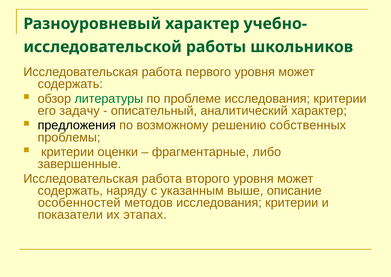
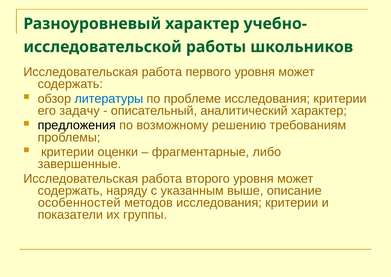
литературы colour: green -> blue
собственных: собственных -> требованиям
этапах: этапах -> группы
